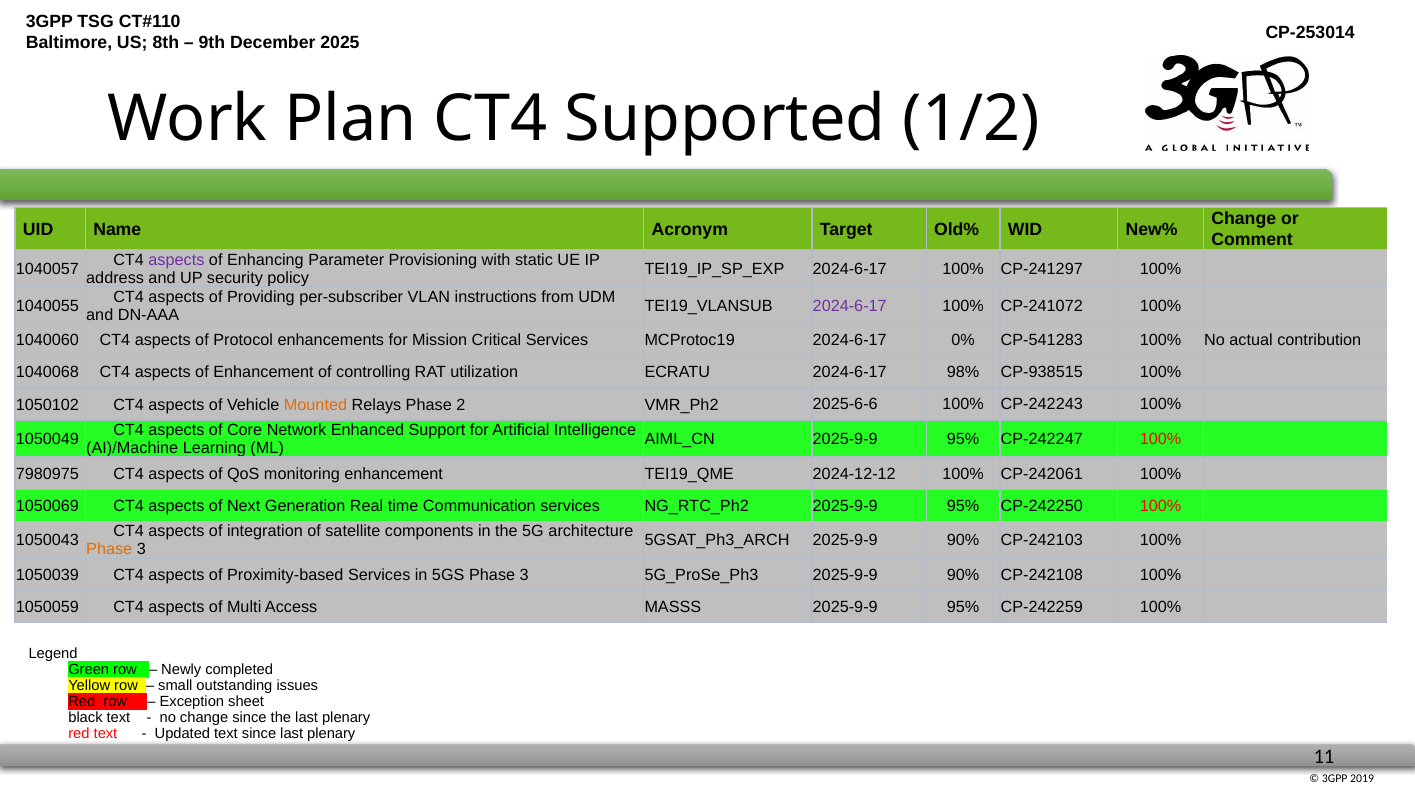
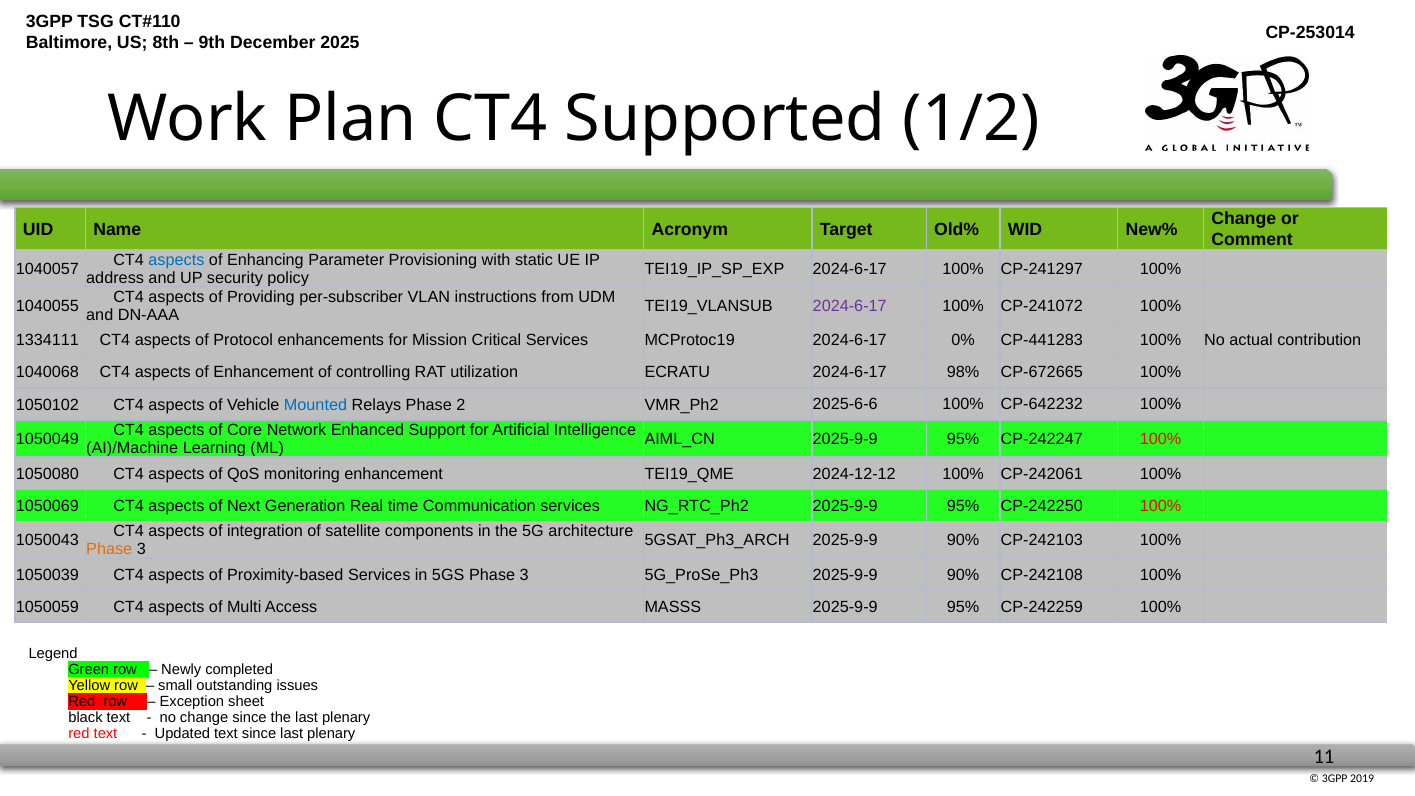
aspects at (176, 260) colour: purple -> blue
1040060: 1040060 -> 1334111
CP-541283: CP-541283 -> CP-441283
CP-938515: CP-938515 -> CP-672665
Mounted colour: orange -> blue
CP-242243: CP-242243 -> CP-642232
7980975: 7980975 -> 1050080
